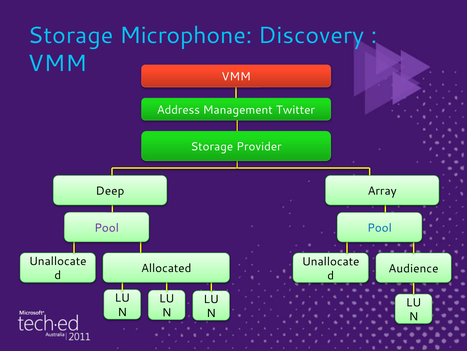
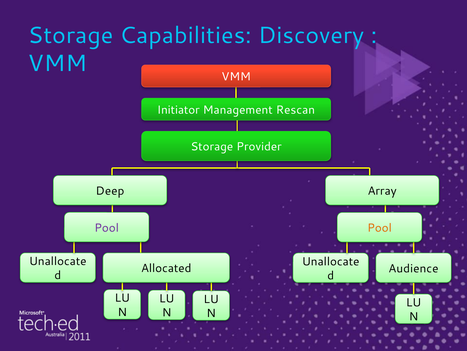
Microphone: Microphone -> Capabilities
Address: Address -> Initiator
Twitter: Twitter -> Rescan
Pool at (380, 228) colour: blue -> orange
